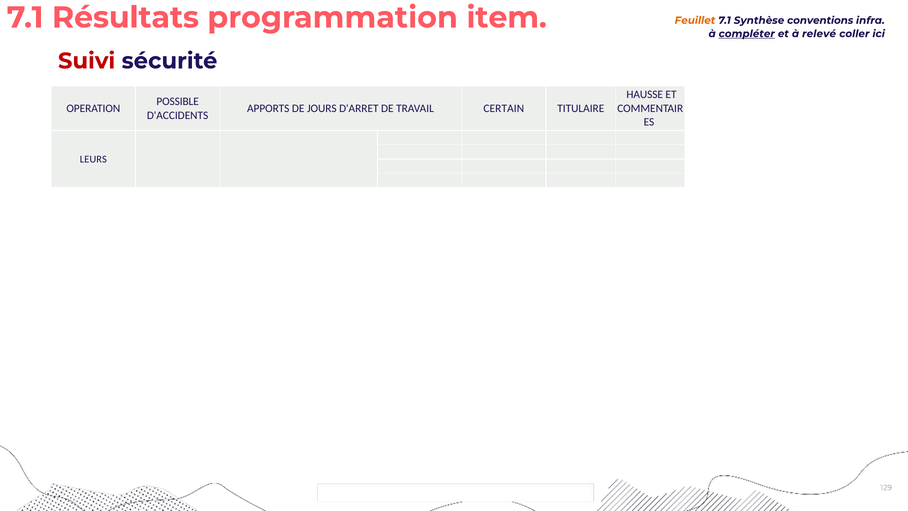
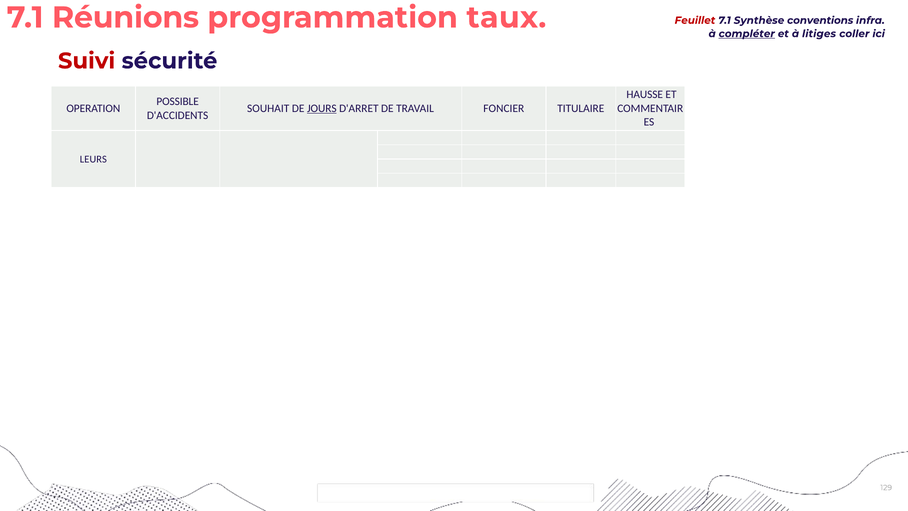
Résultats: Résultats -> Réunions
item: item -> taux
Feuillet colour: orange -> red
relevé: relevé -> litiges
APPORTS: APPORTS -> SOUHAIT
JOURS underline: none -> present
CERTAIN: CERTAIN -> FONCIER
